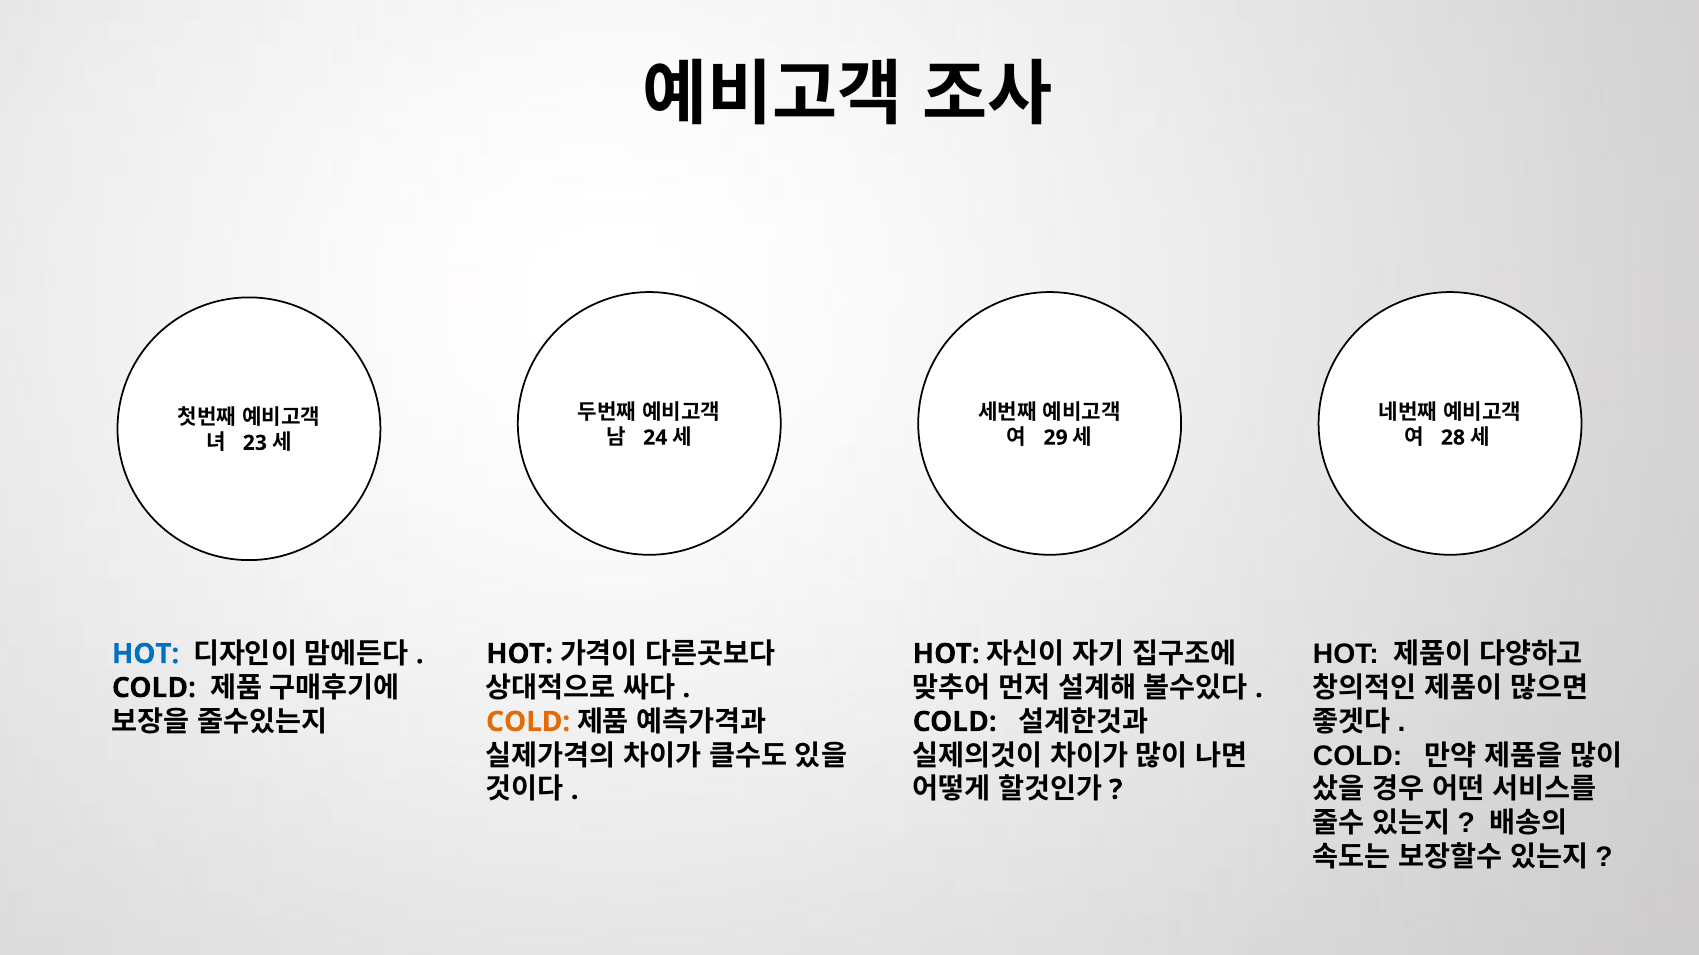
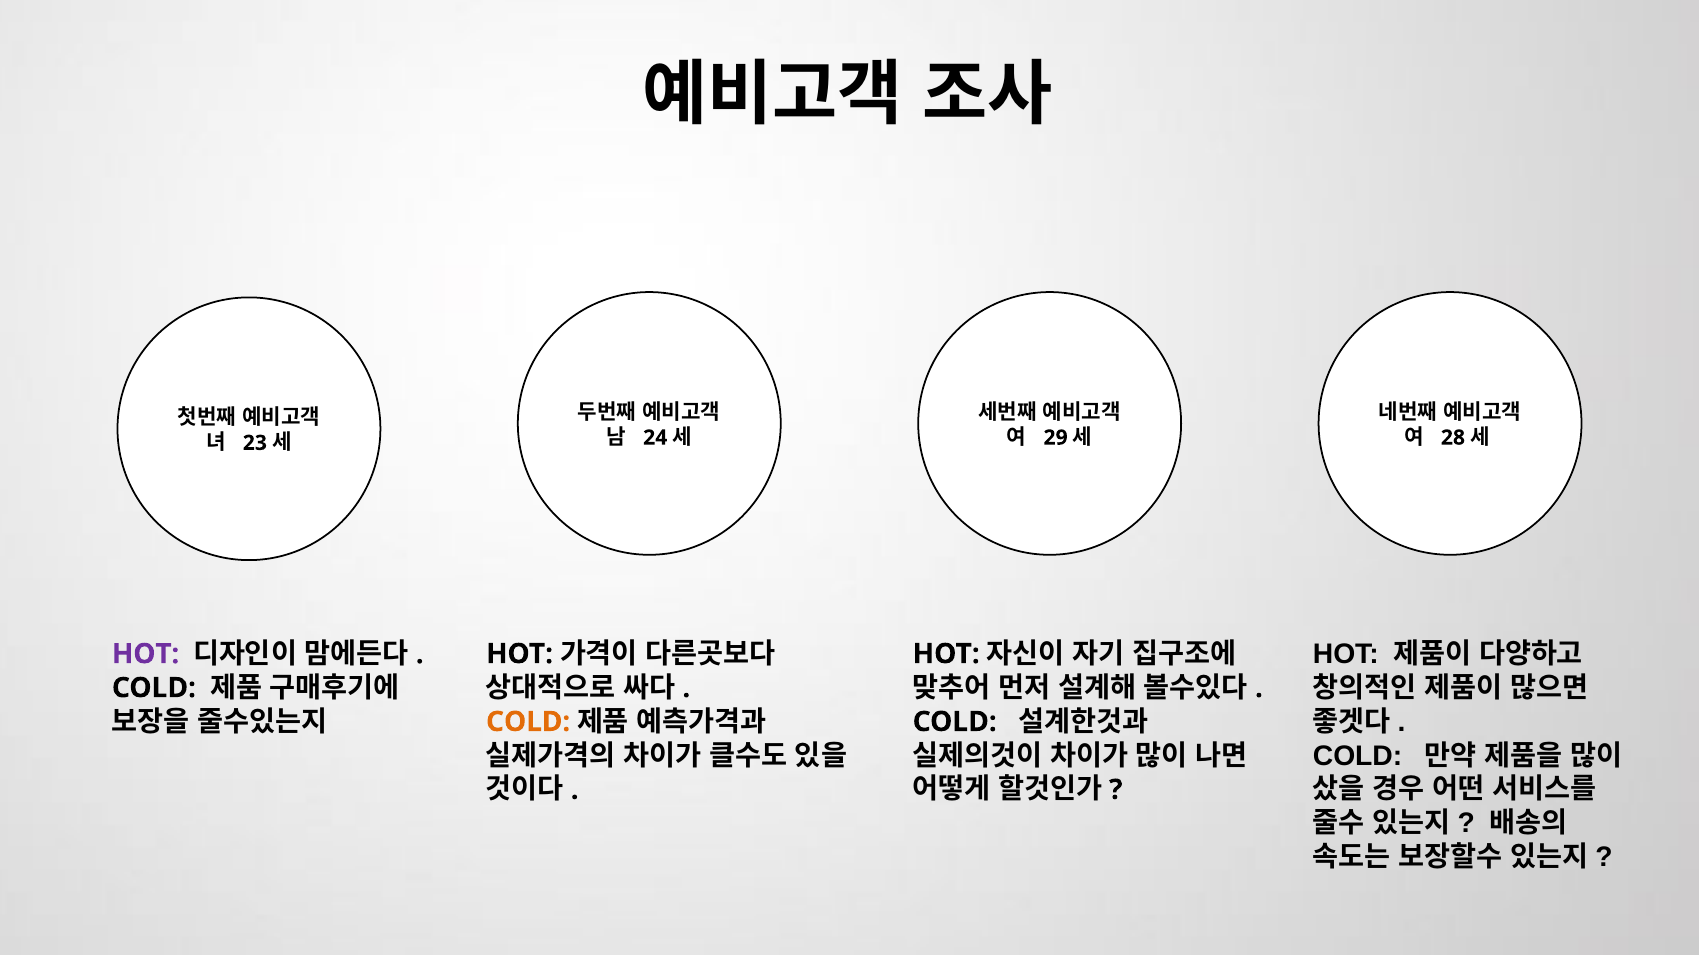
HOT at (146, 654) colour: blue -> purple
